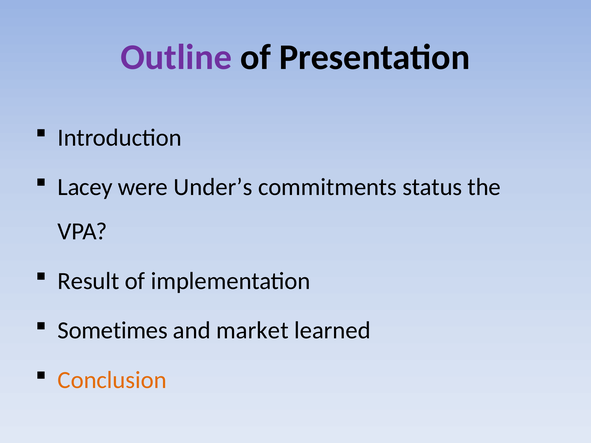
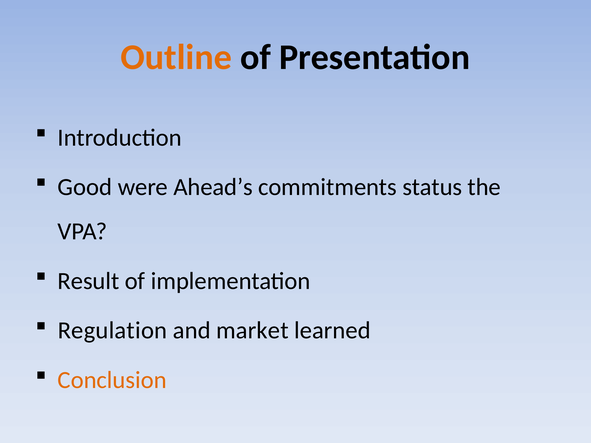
Outline colour: purple -> orange
Lacey: Lacey -> Good
Under’s: Under’s -> Ahead’s
Sometimes: Sometimes -> Regulation
